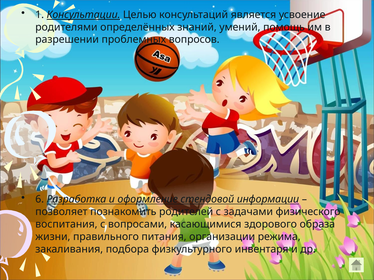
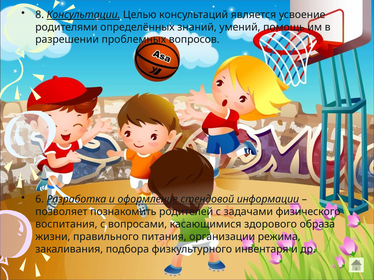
1: 1 -> 8
